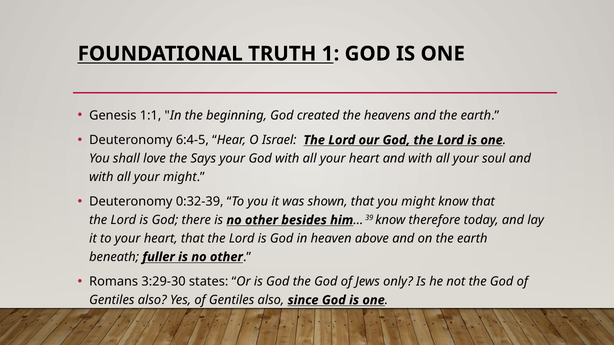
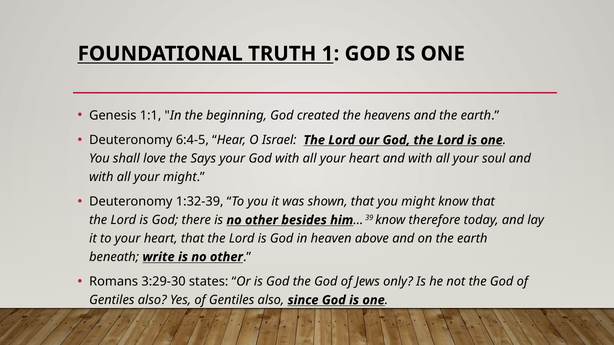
0:32-39: 0:32-39 -> 1:32-39
fuller: fuller -> write
